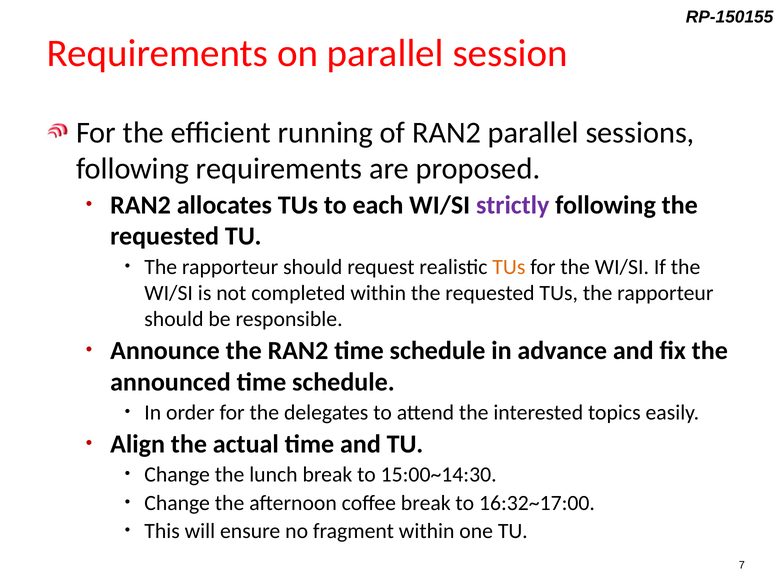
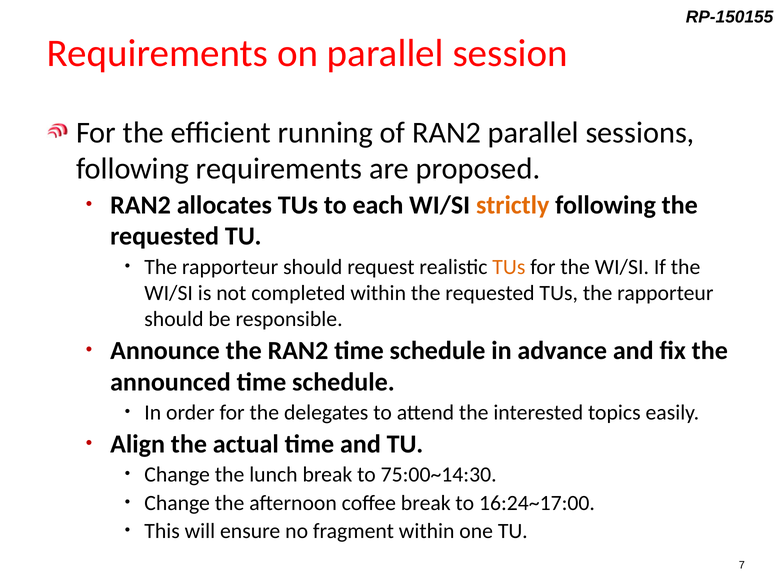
strictly colour: purple -> orange
15:00~14:30: 15:00~14:30 -> 75:00~14:30
16:32~17:00: 16:32~17:00 -> 16:24~17:00
